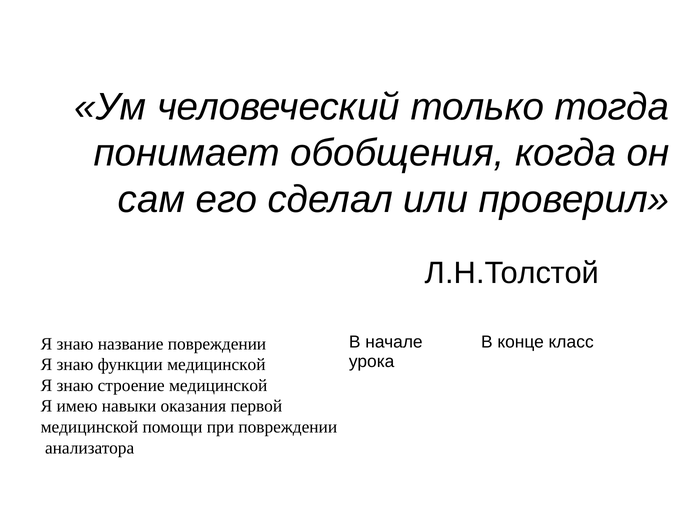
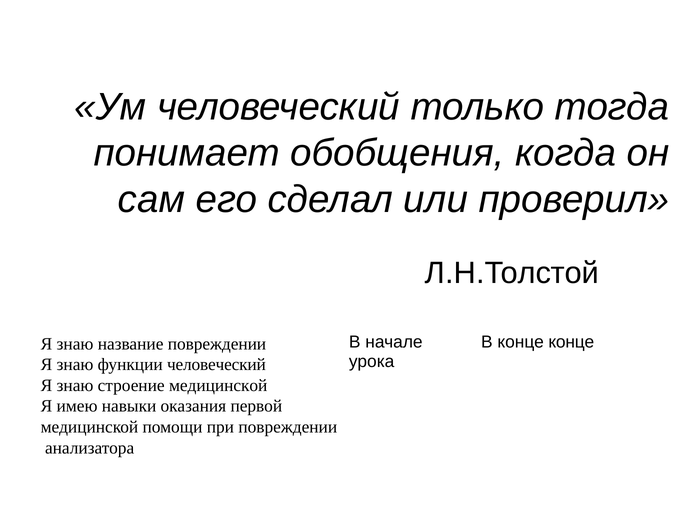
конце класс: класс -> конце
функции медицинской: медицинской -> человеческий
